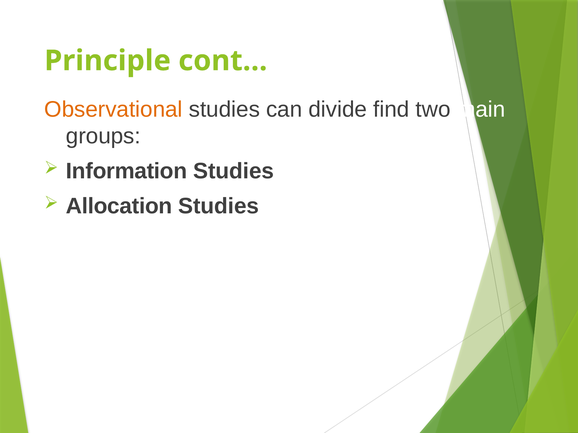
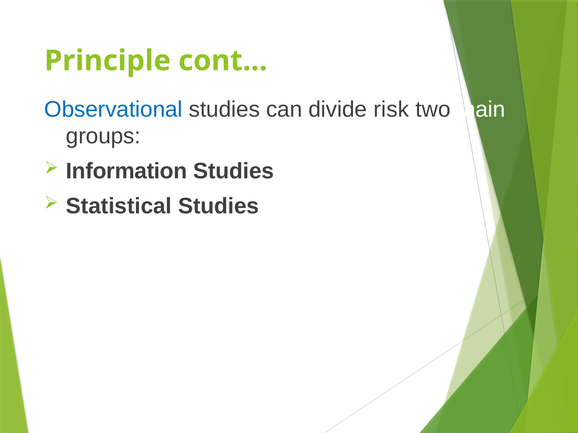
Observational colour: orange -> blue
find: find -> risk
Allocation: Allocation -> Statistical
